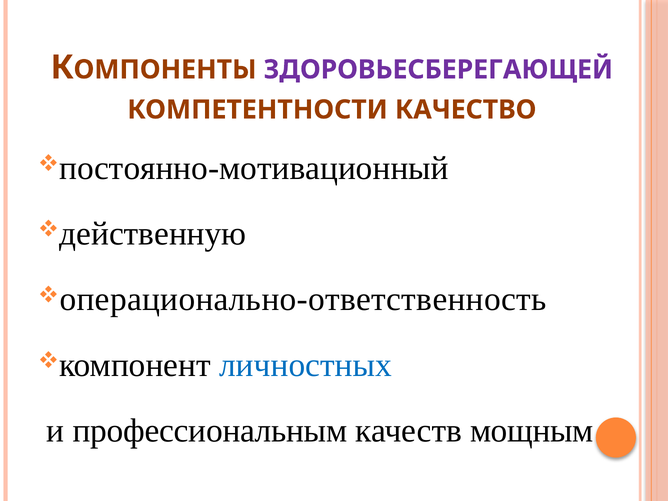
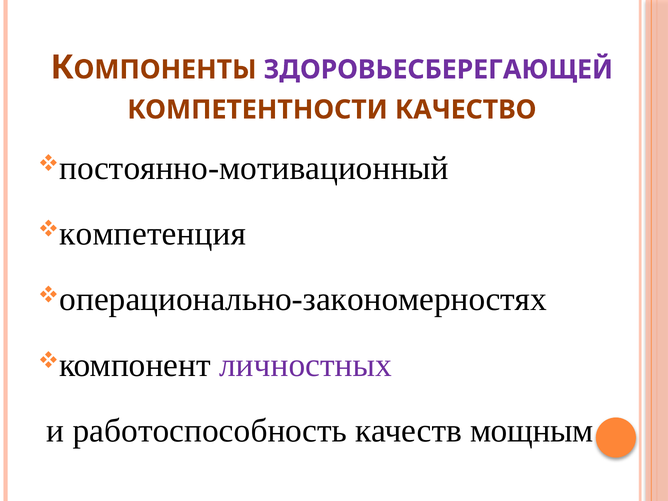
действенную: действенную -> компетенция
операционально-ответственность: операционально-ответственность -> операционально-закономерностях
личностных colour: blue -> purple
профессиональным: профессиональным -> работоспособность
